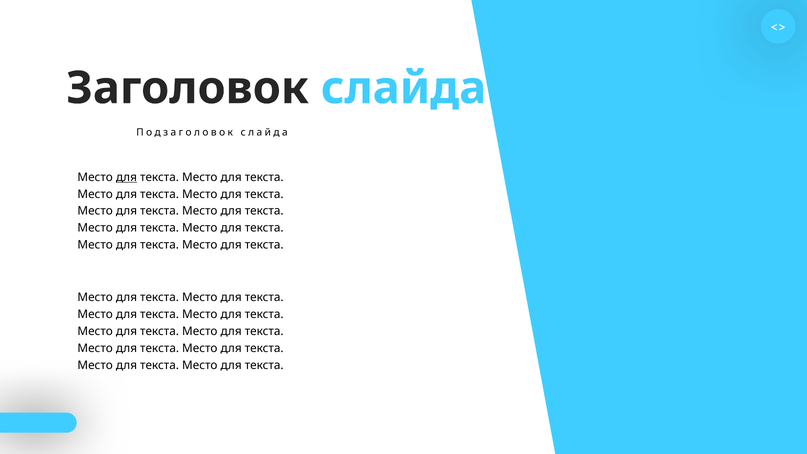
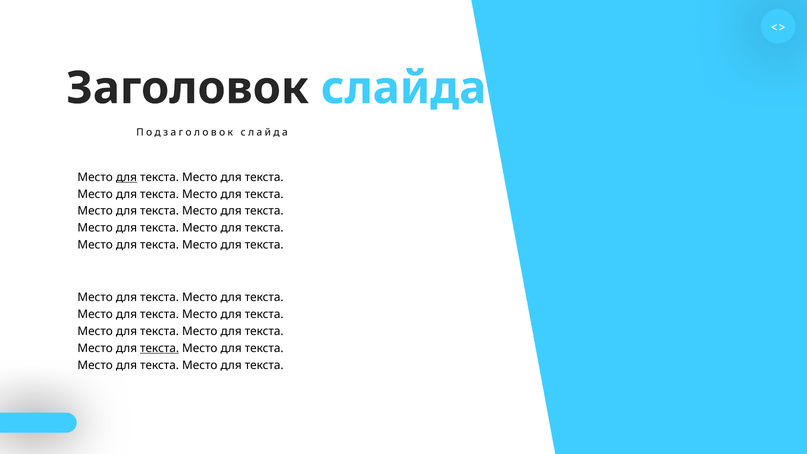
текста at (160, 348) underline: none -> present
